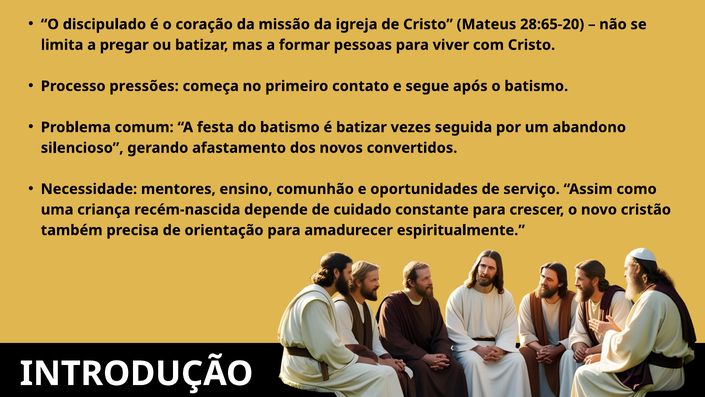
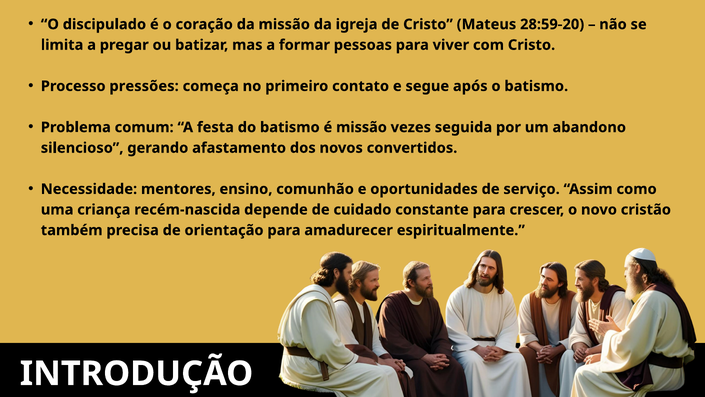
28:65-20: 28:65-20 -> 28:59-20
é batizar: batizar -> missão
